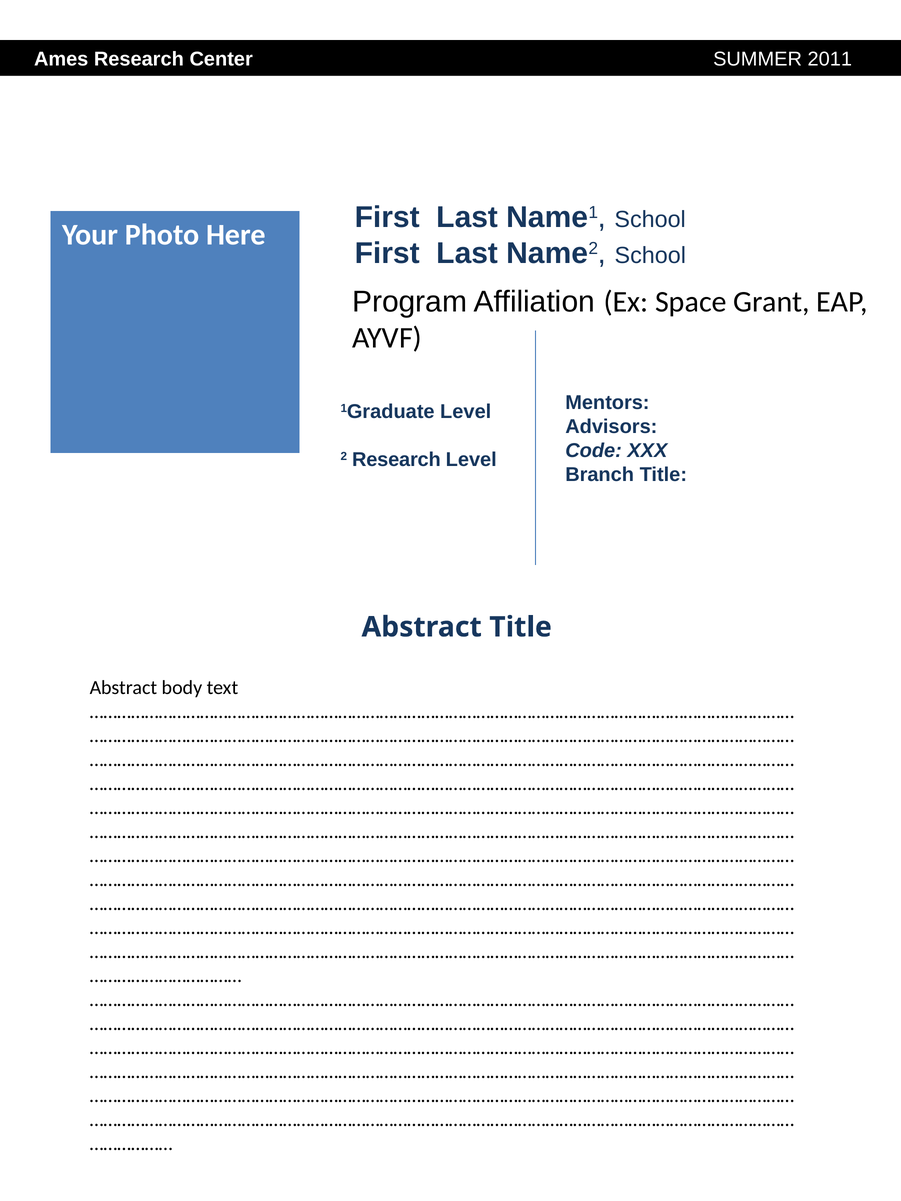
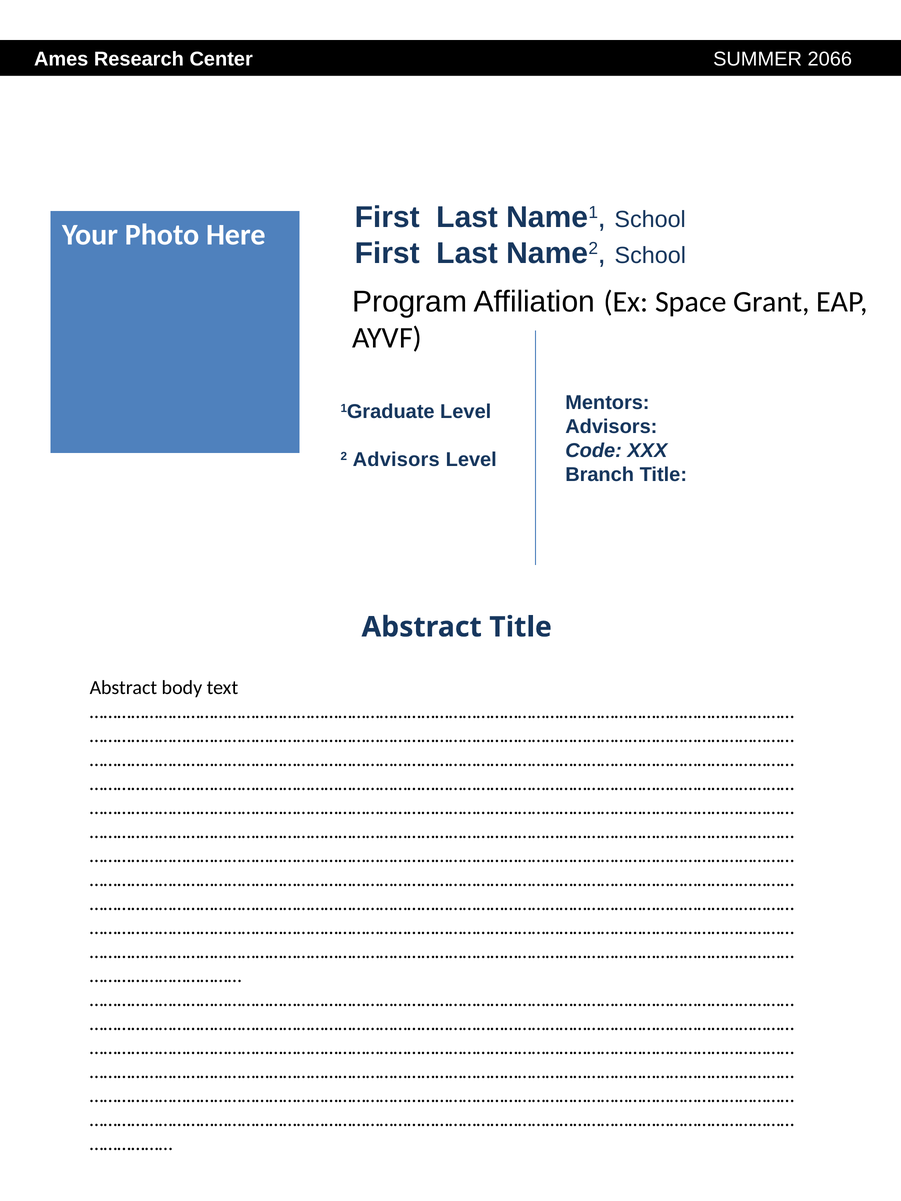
2011: 2011 -> 2066
2 Research: Research -> Advisors
